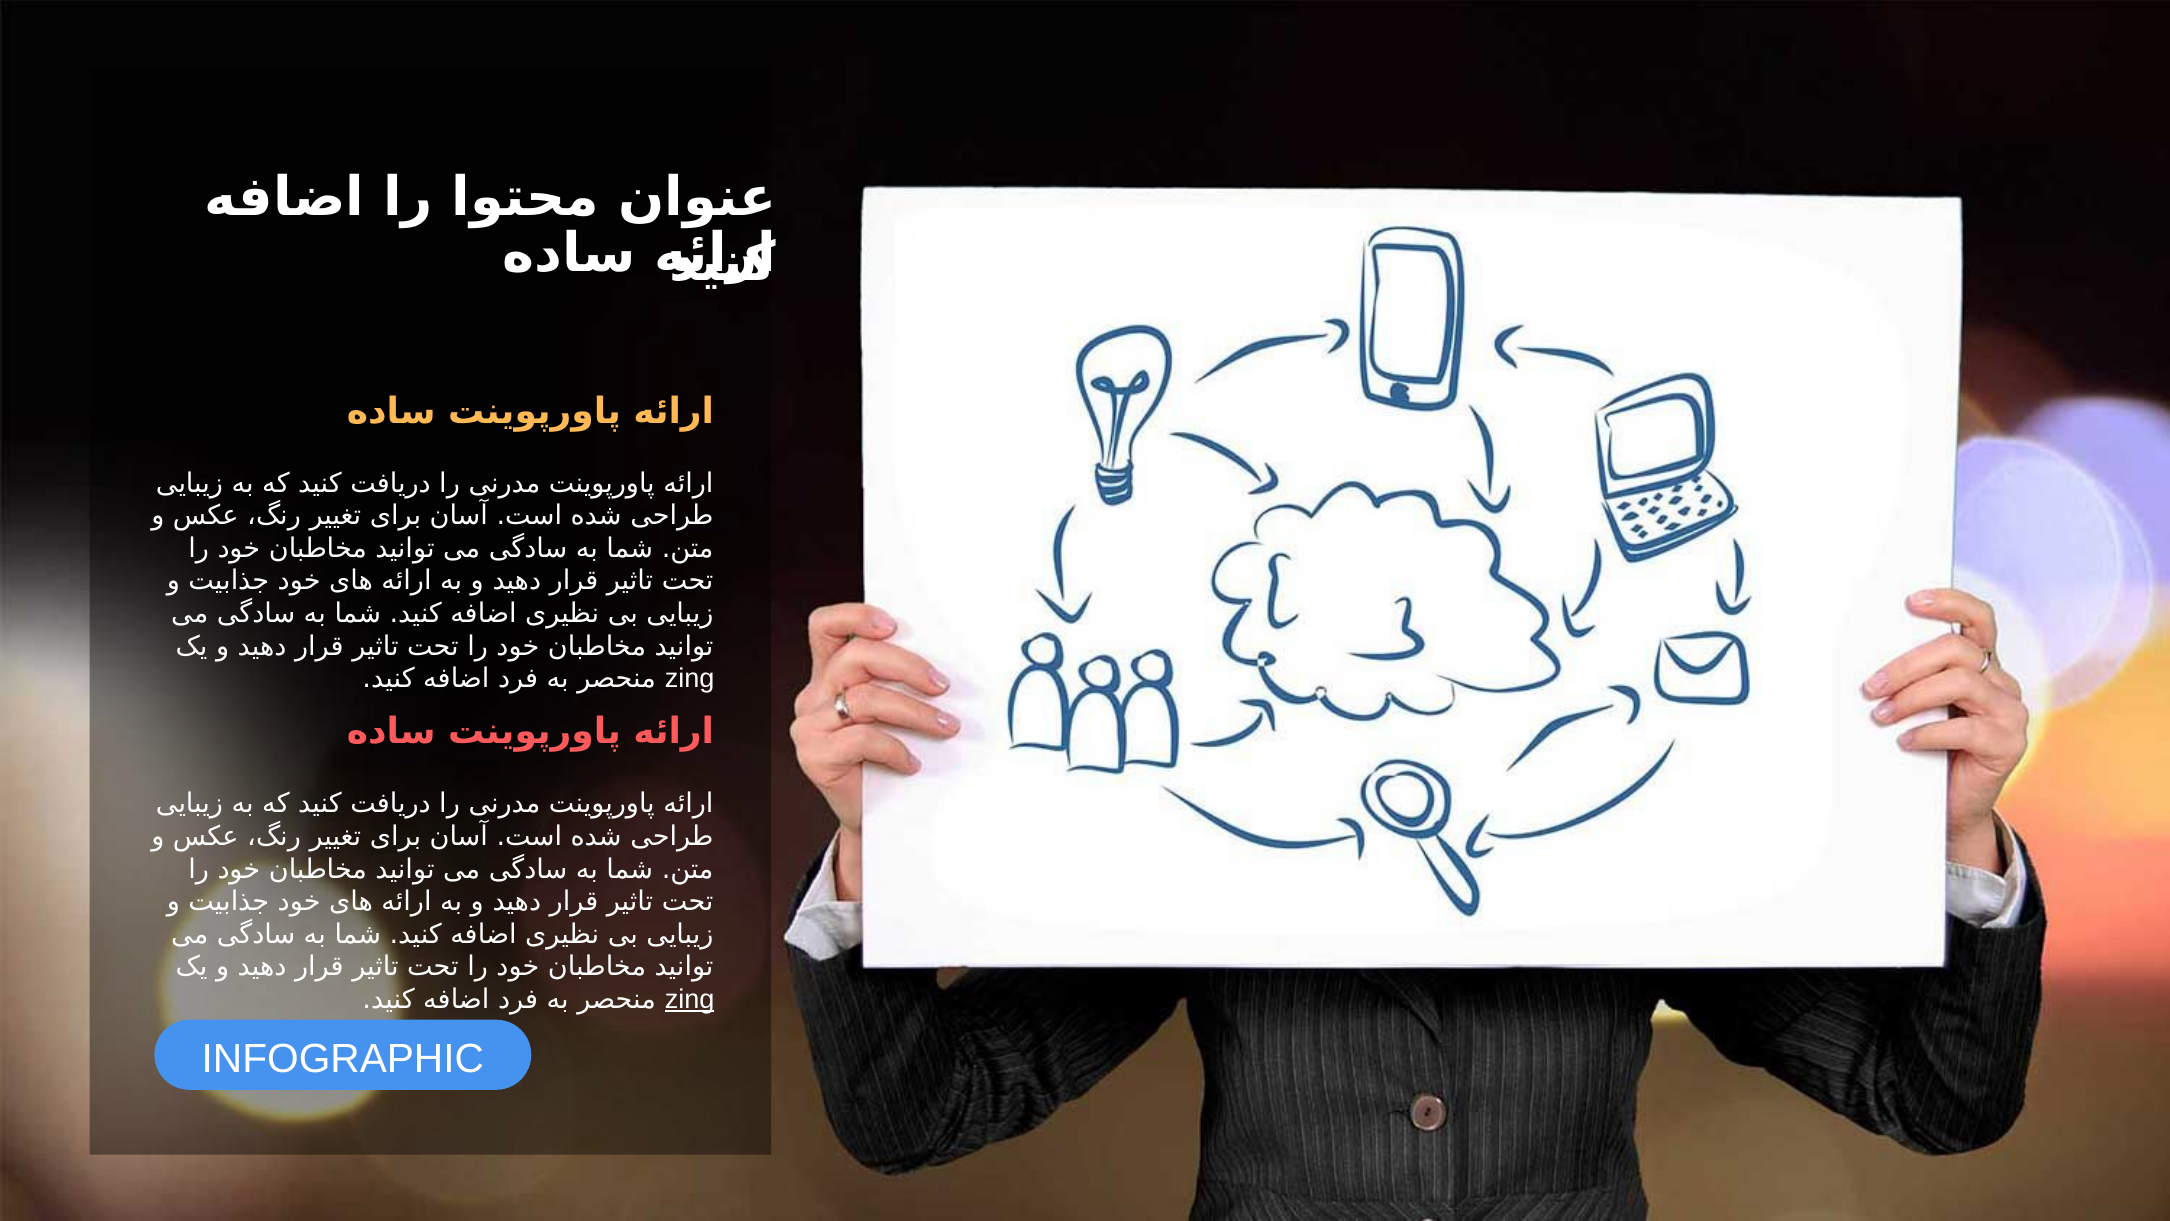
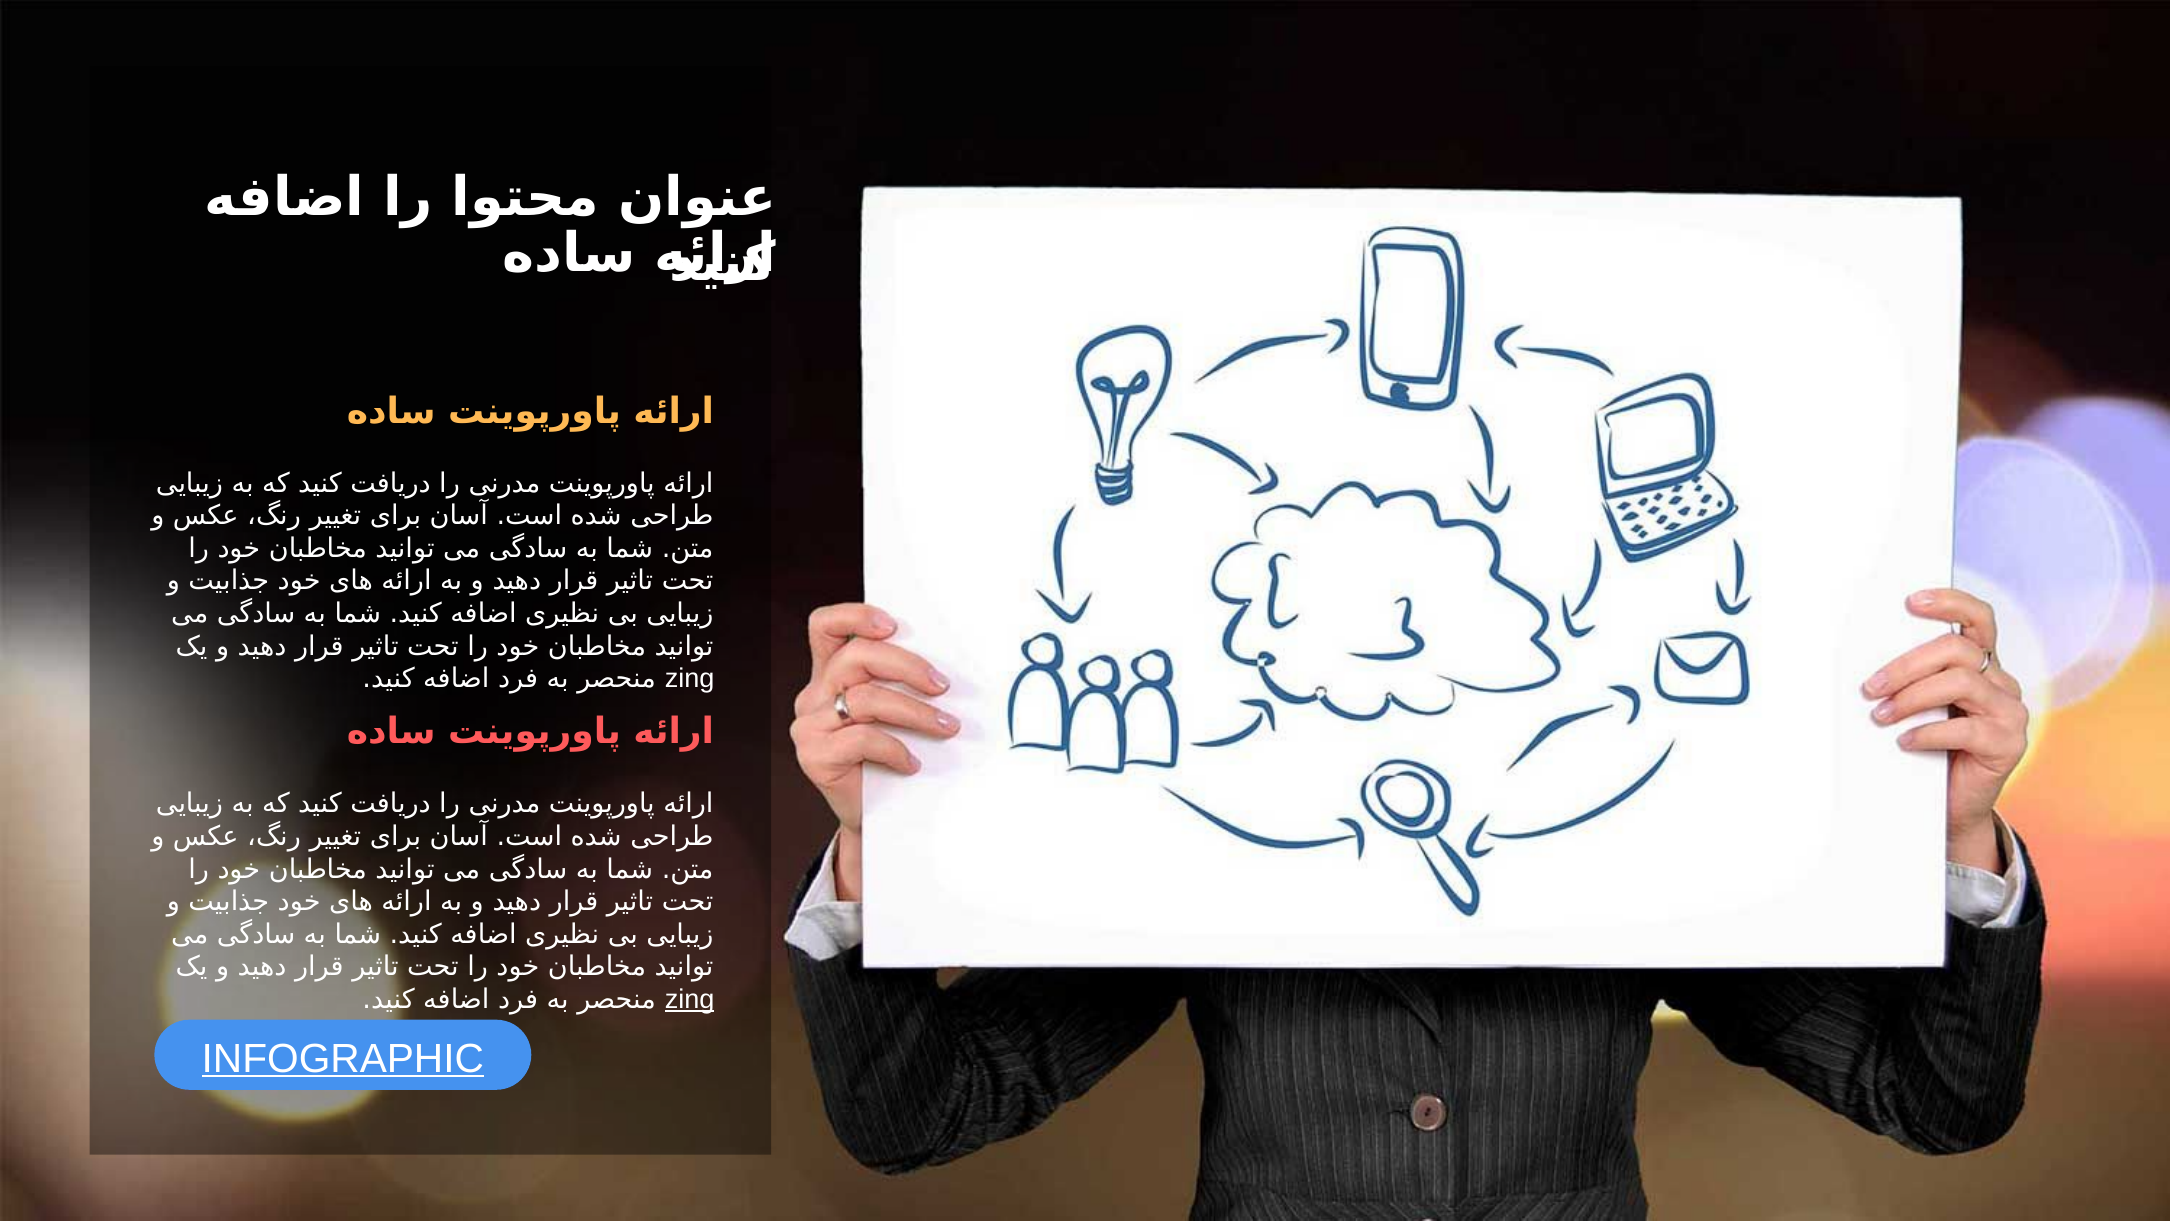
INFOGRAPHIC underline: none -> present
